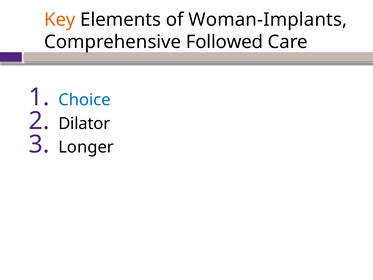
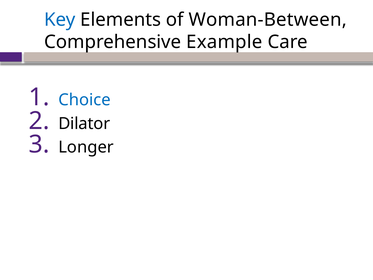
Key colour: orange -> blue
Woman-Implants: Woman-Implants -> Woman-Between
Followed: Followed -> Example
